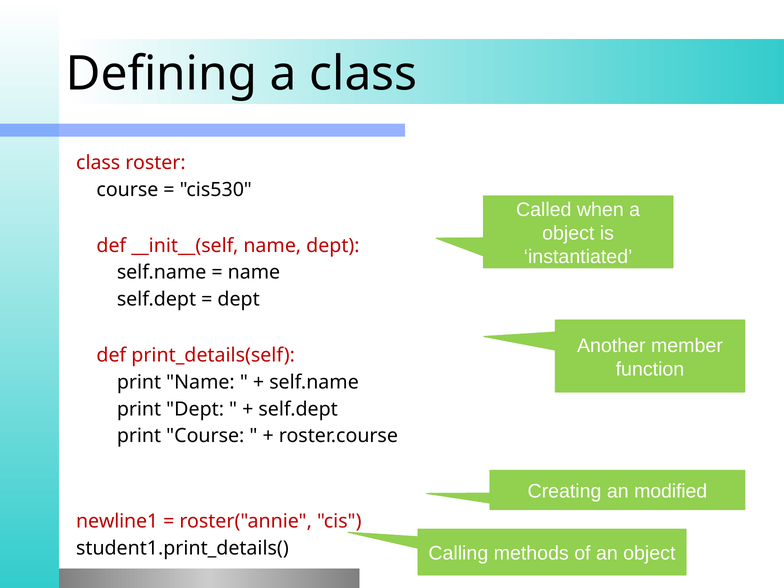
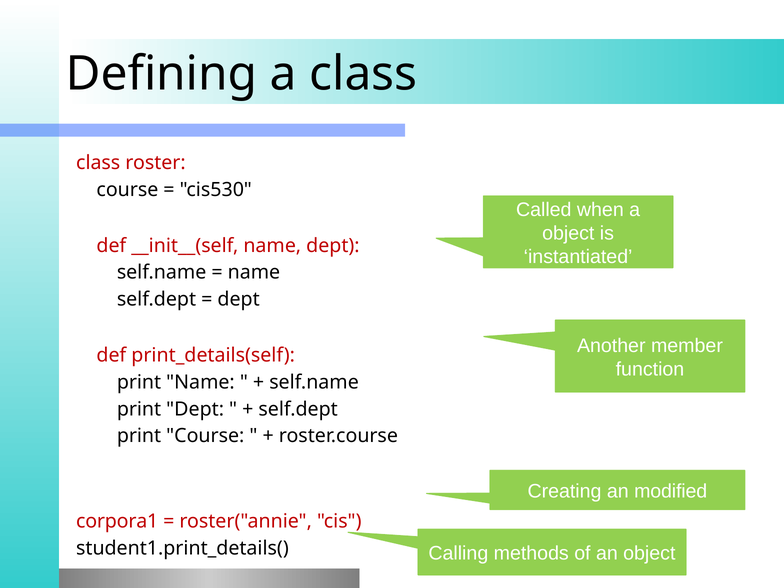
newline1: newline1 -> corpora1
